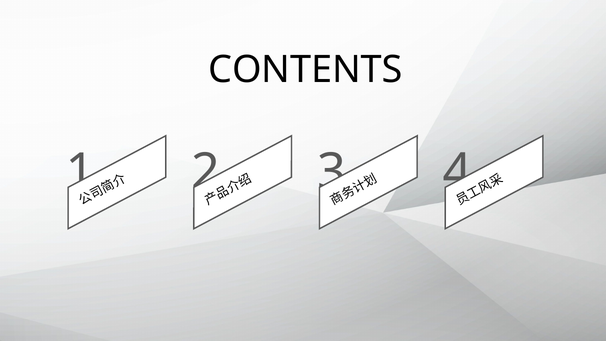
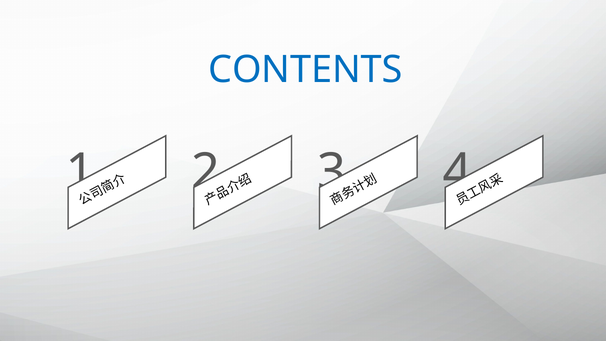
CONTENTS colour: black -> blue
